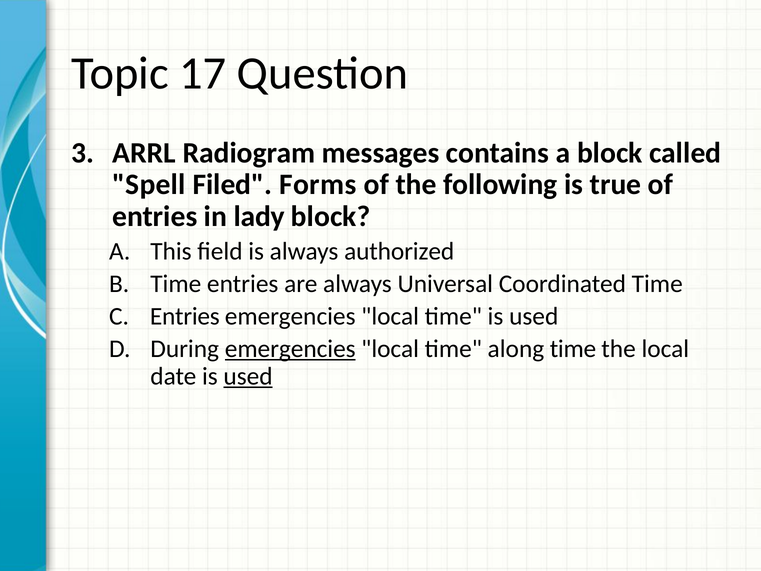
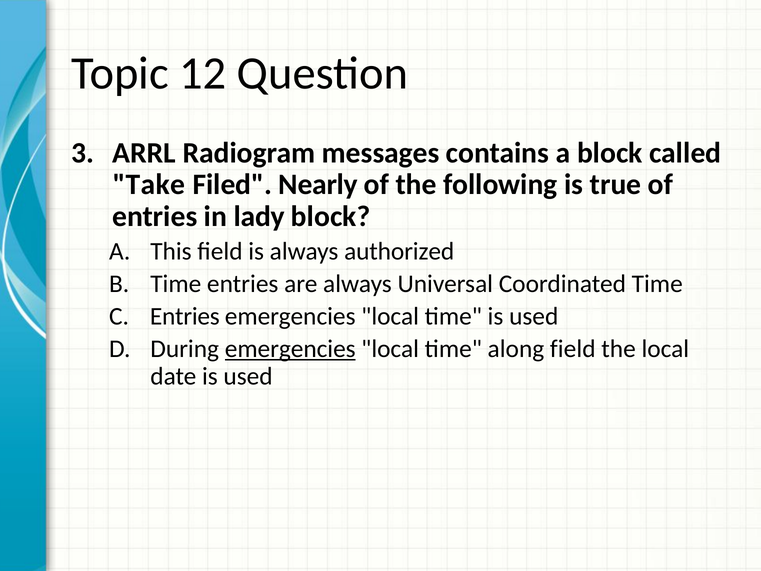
17: 17 -> 12
Spell: Spell -> Take
Forms: Forms -> Nearly
along time: time -> field
used at (248, 376) underline: present -> none
